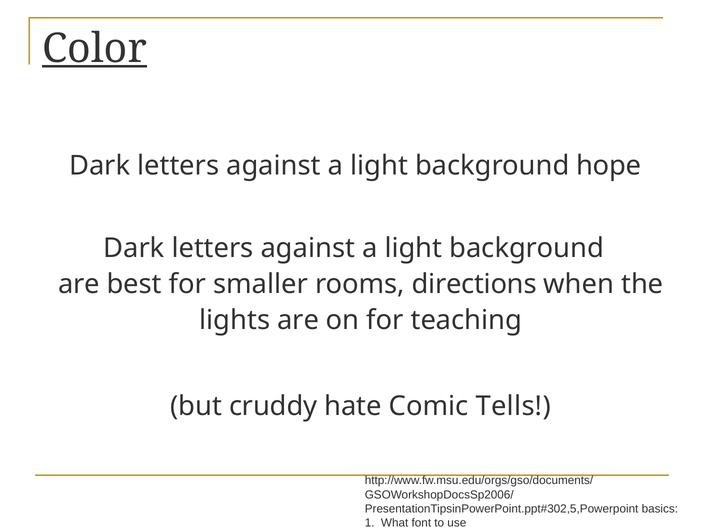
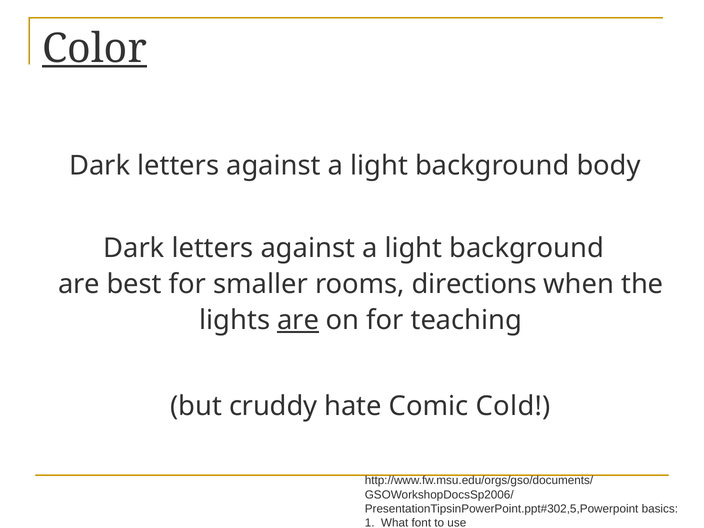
hope: hope -> body
are at (298, 320) underline: none -> present
Tells: Tells -> Cold
